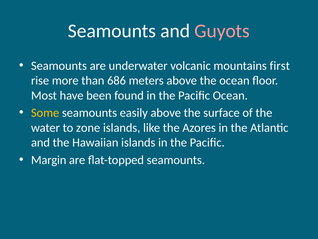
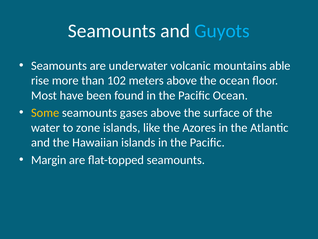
Guyots colour: pink -> light blue
first: first -> able
686: 686 -> 102
easily: easily -> gases
